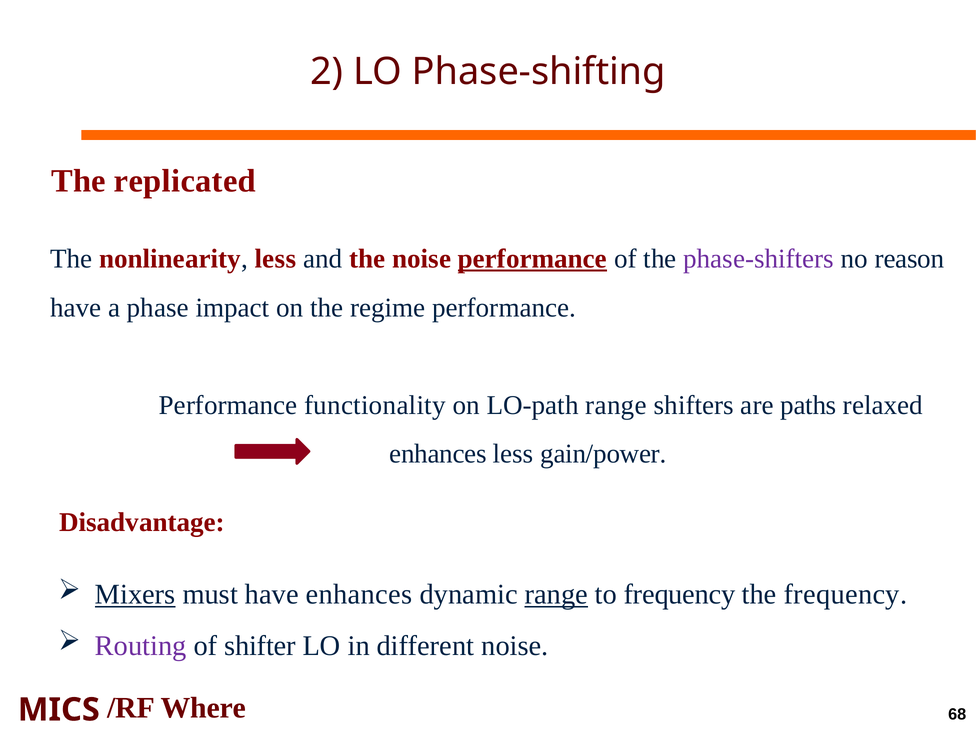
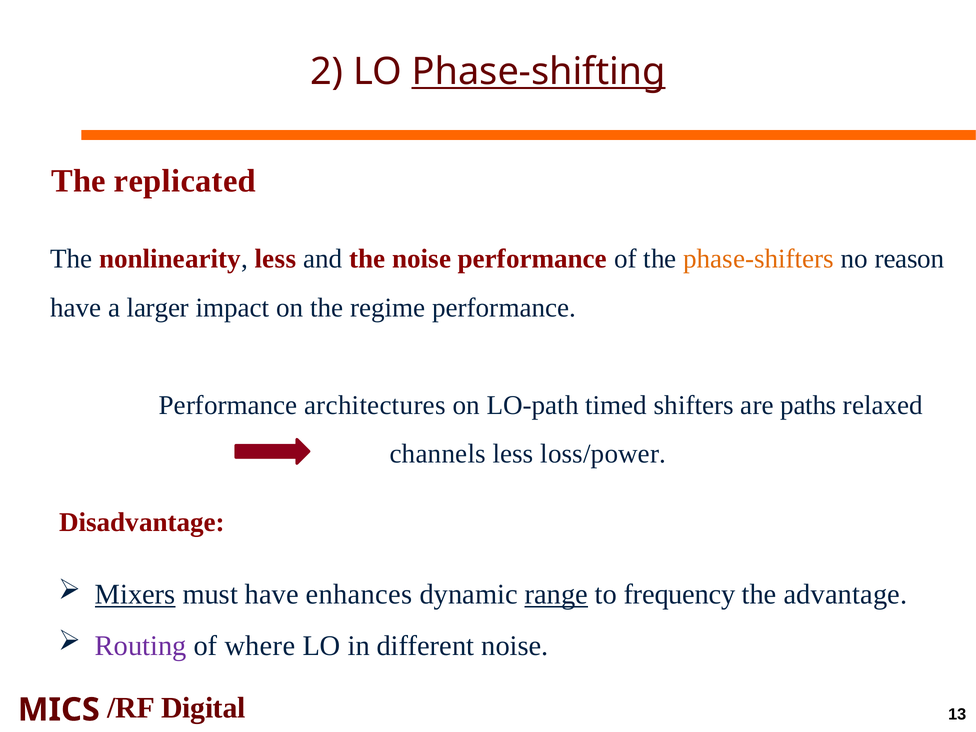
Phase-shifting underline: none -> present
performance at (532, 259) underline: present -> none
phase-shifters colour: purple -> orange
phase: phase -> larger
functionality: functionality -> architectures
LO-path range: range -> timed
enhances at (438, 454): enhances -> channels
gain/power: gain/power -> loss/power
the frequency: frequency -> advantage
shifter: shifter -> where
Where: Where -> Digital
68: 68 -> 13
